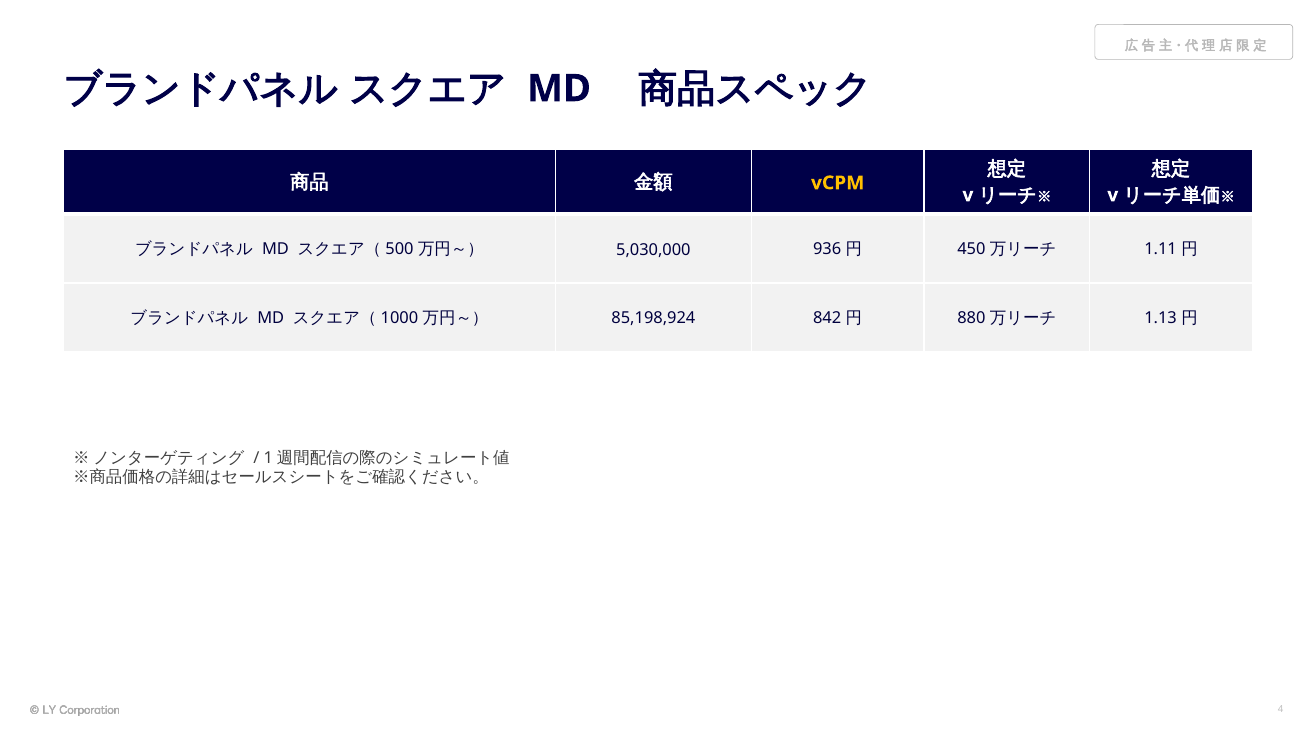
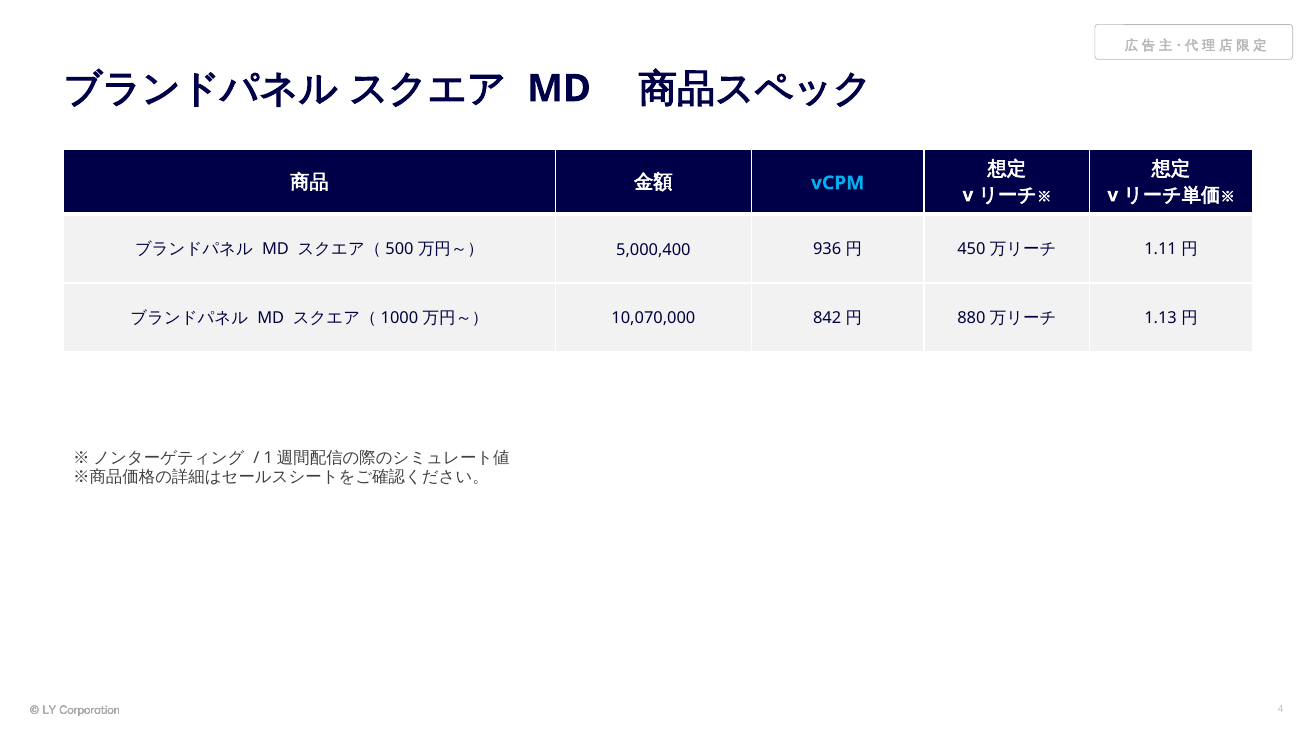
vCPM colour: yellow -> light blue
5,030,000: 5,030,000 -> 5,000,400
85,198,924: 85,198,924 -> 10,070,000
